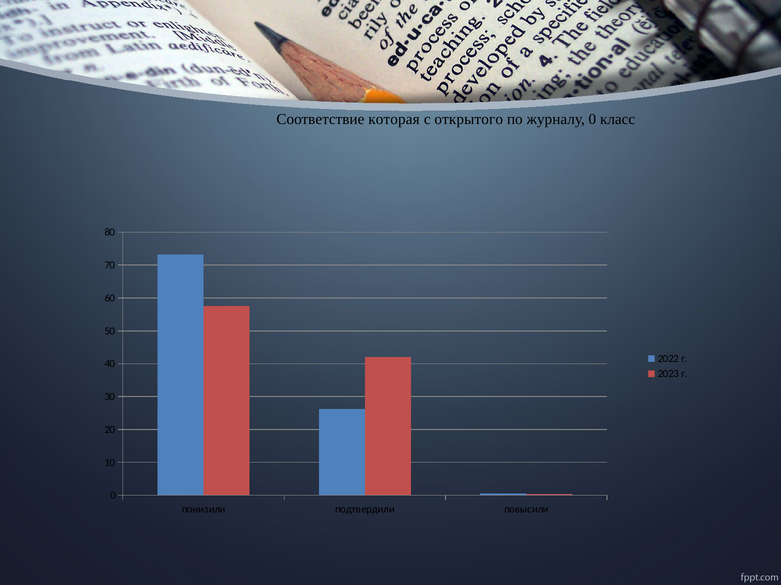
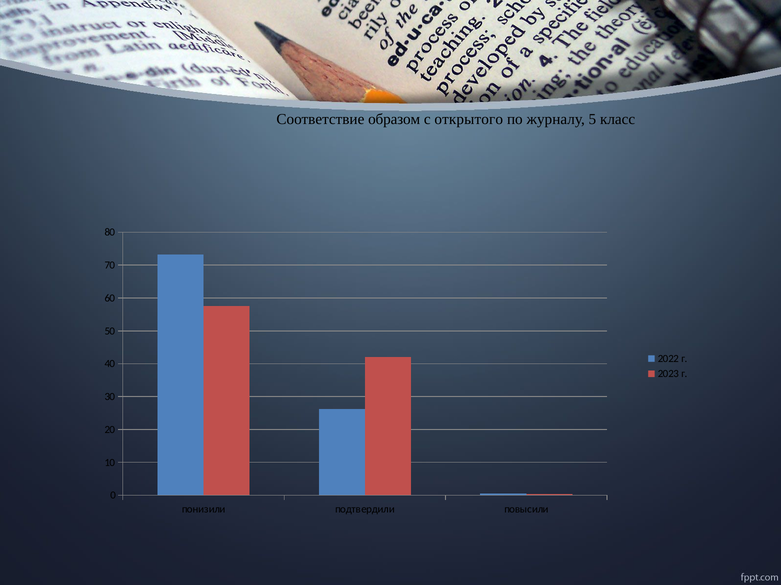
которая: которая -> образом
журналу 0: 0 -> 5
